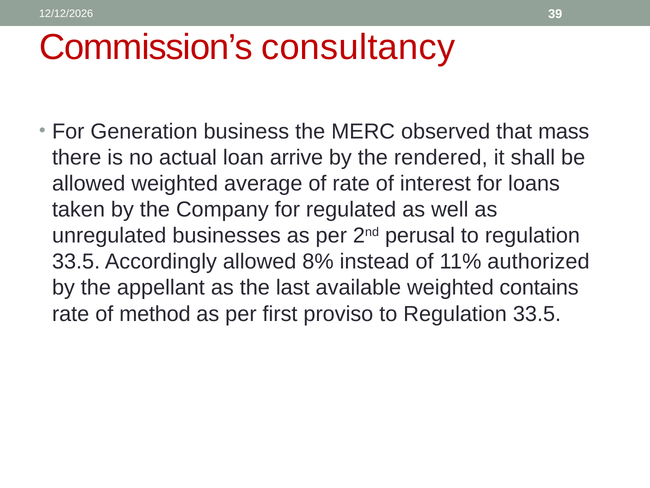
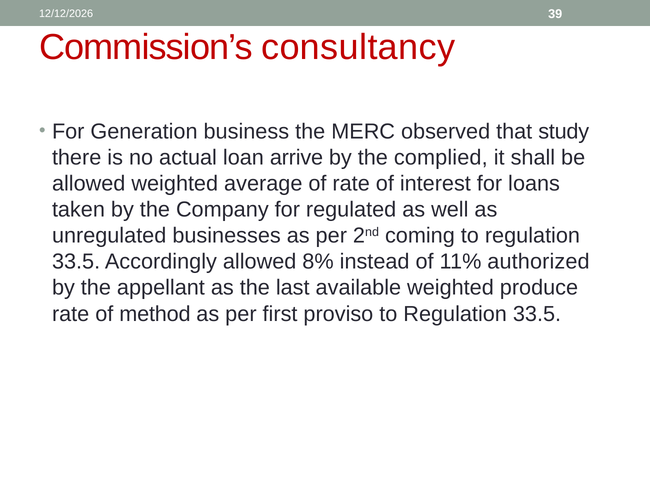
mass: mass -> study
rendered: rendered -> complied
perusal: perusal -> coming
contains: contains -> produce
